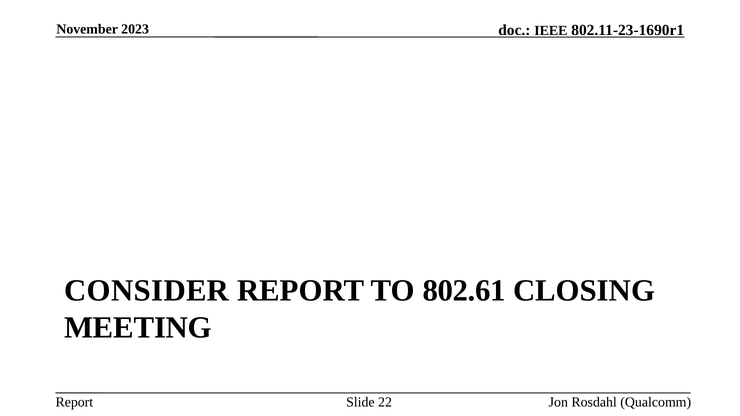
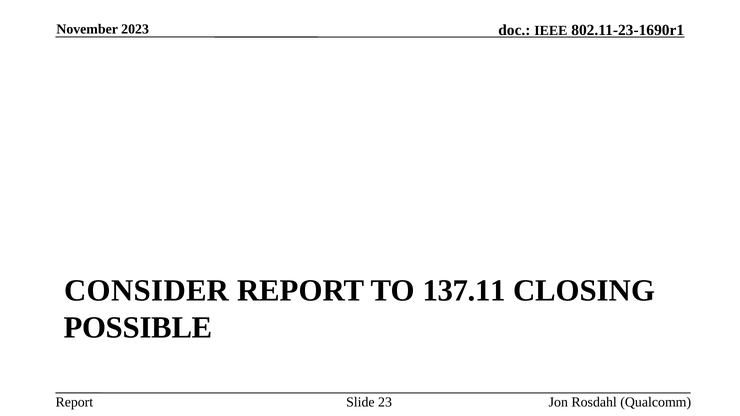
802.61: 802.61 -> 137.11
MEETING: MEETING -> POSSIBLE
22: 22 -> 23
